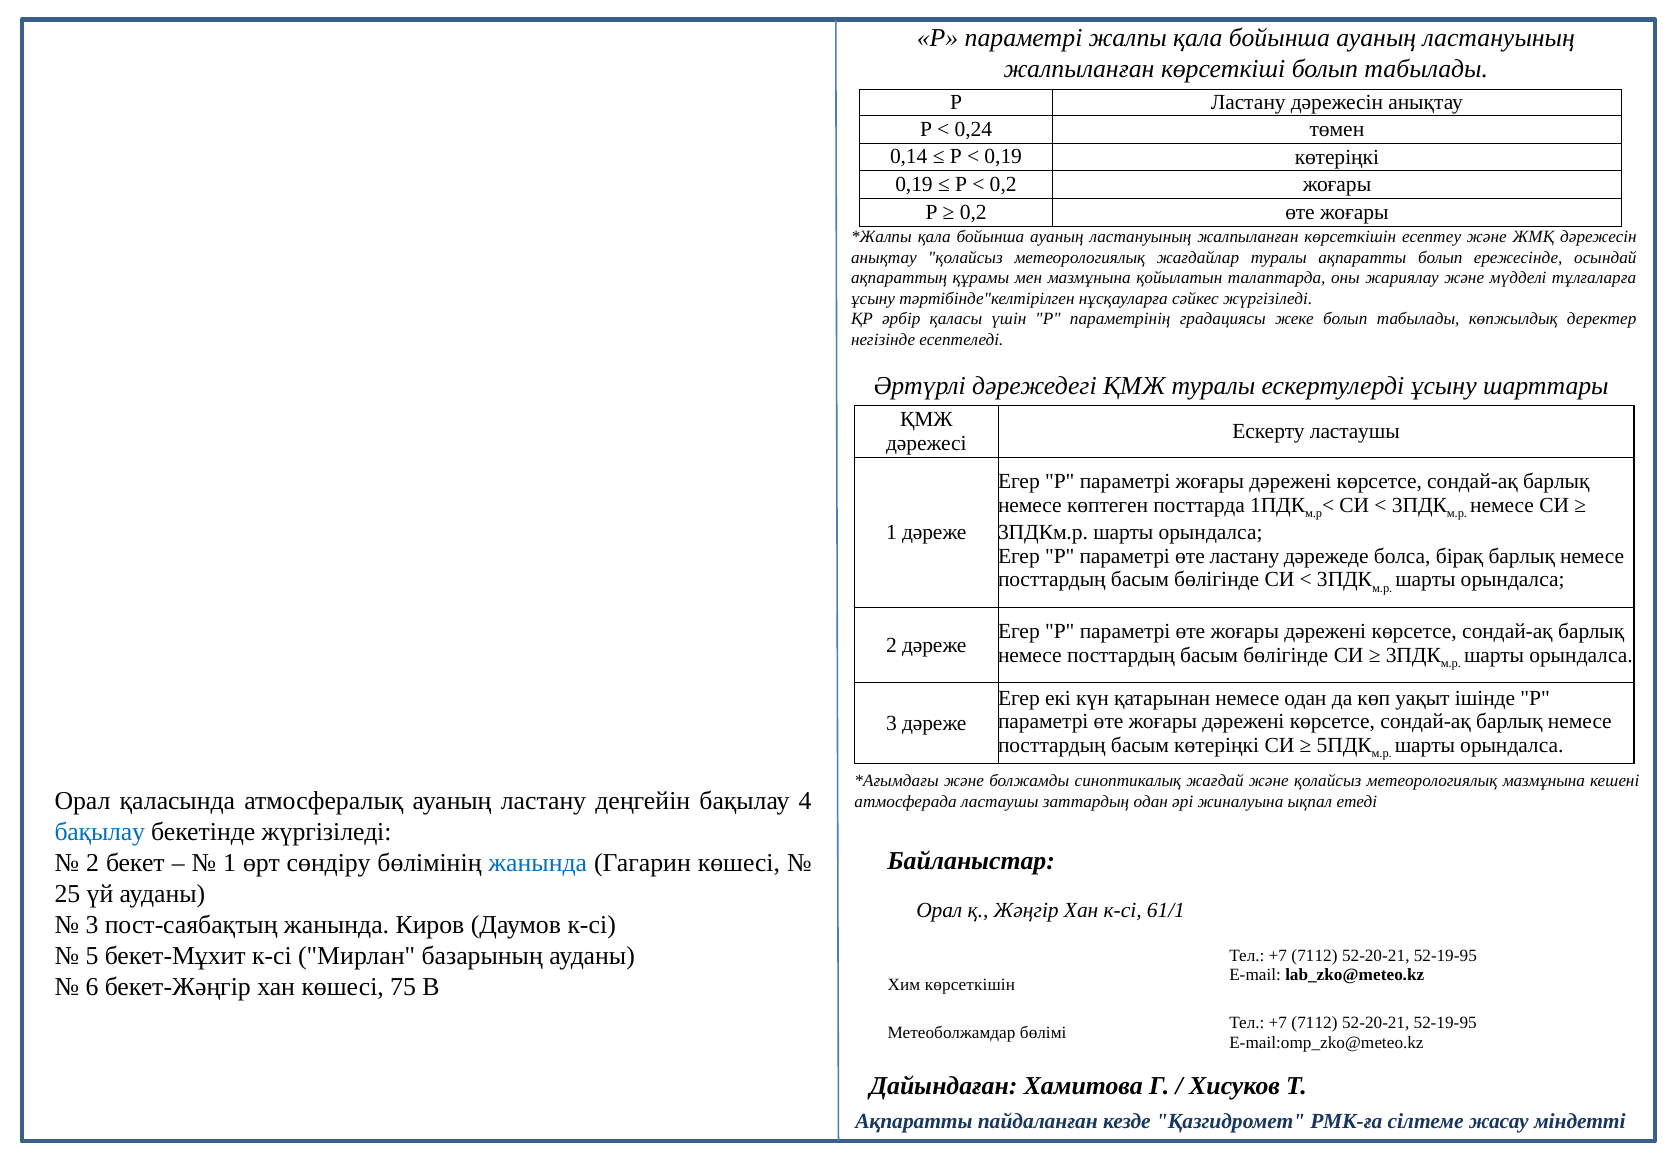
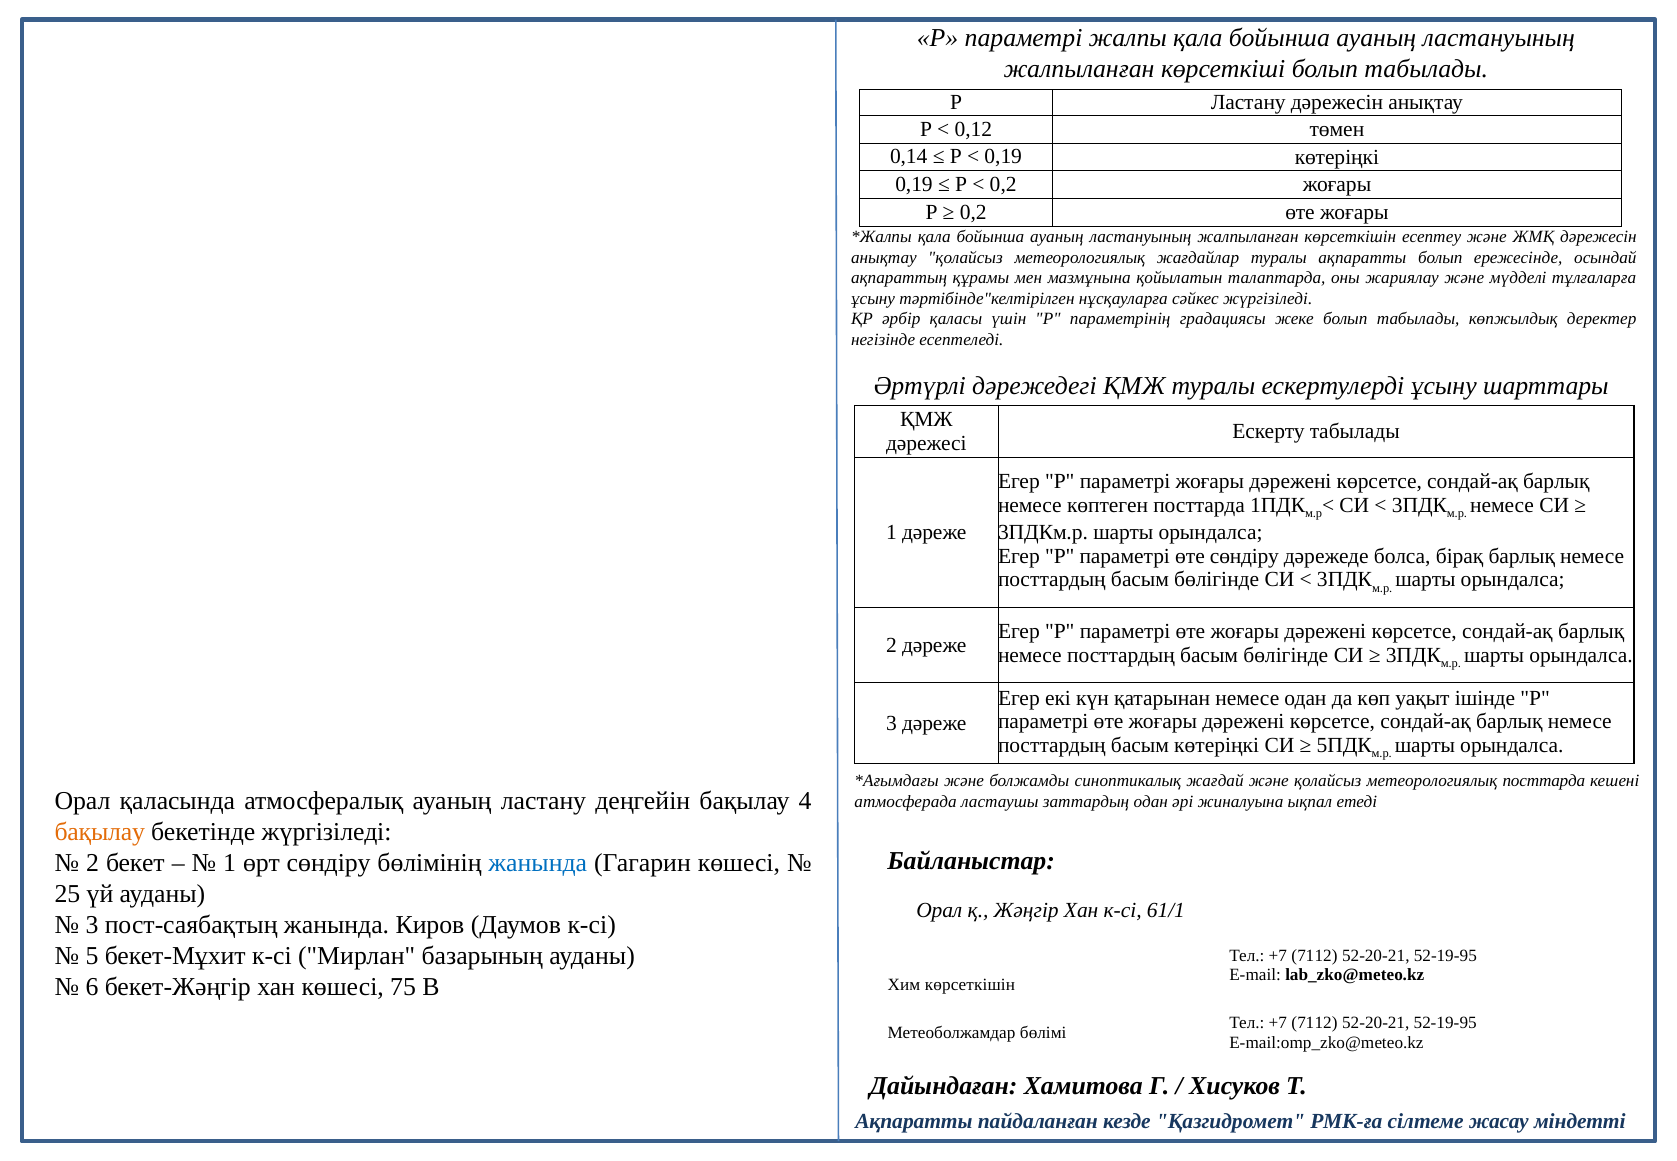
0,24: 0,24 -> 0,12
Ескерту ластаушы: ластаушы -> табылады
өте ластану: ластану -> сөндіру
метеорологиялық мазмұнына: мазмұнына -> посттарда
бақылау at (100, 832) colour: blue -> orange
